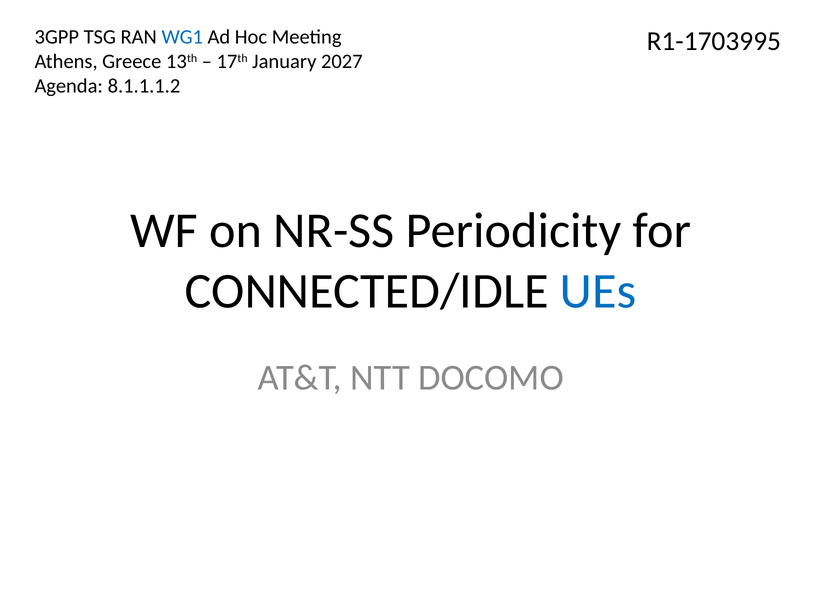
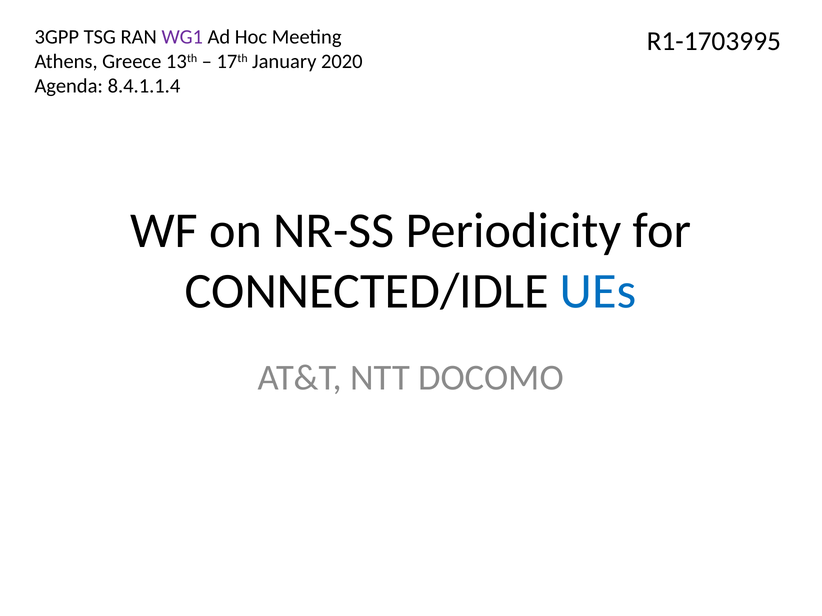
WG1 colour: blue -> purple
2027: 2027 -> 2020
8.1.1.1.2: 8.1.1.1.2 -> 8.4.1.1.4
